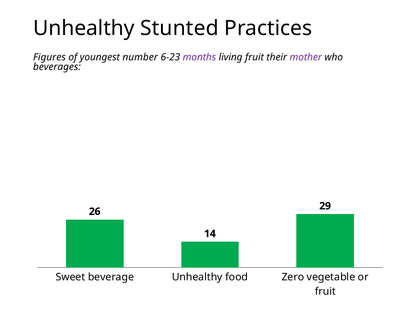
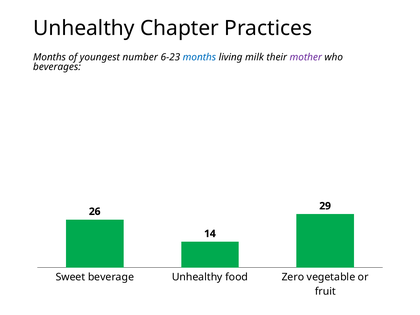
Stunted: Stunted -> Chapter
Figures at (49, 57): Figures -> Months
months at (199, 57) colour: purple -> blue
living fruit: fruit -> milk
